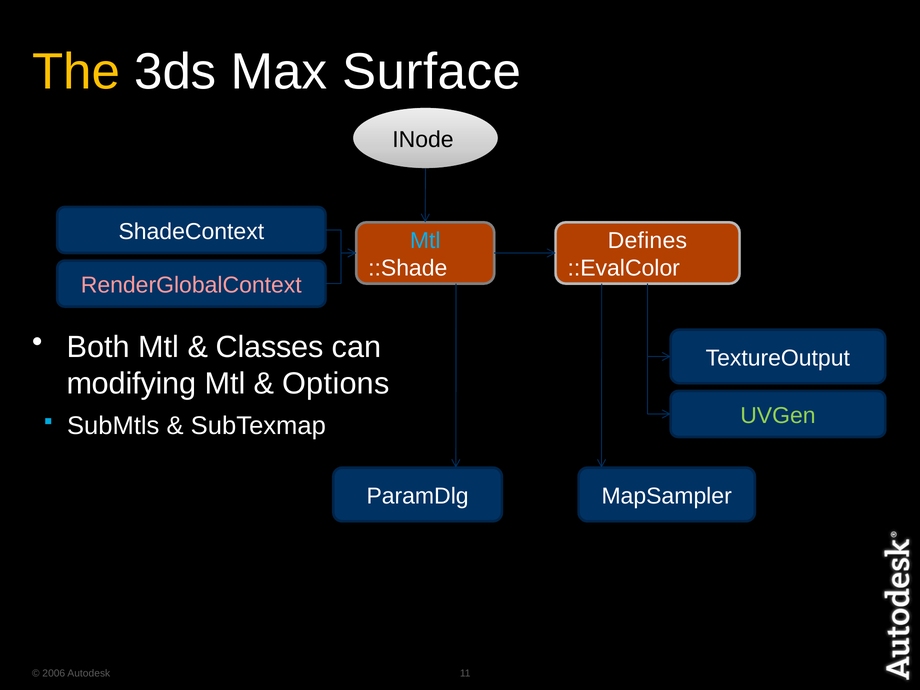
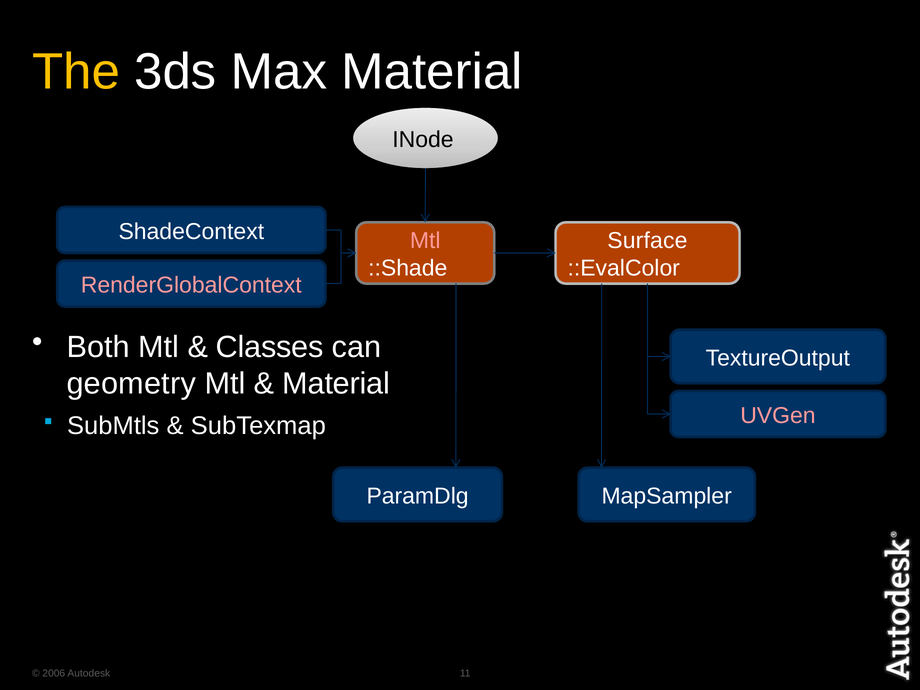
Max Surface: Surface -> Material
Mtl at (425, 241) colour: light blue -> pink
Defines: Defines -> Surface
modifying: modifying -> geometry
Options at (336, 384): Options -> Material
UVGen colour: light green -> pink
